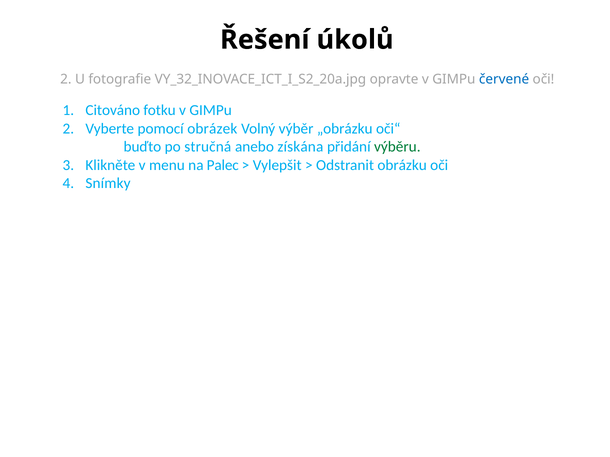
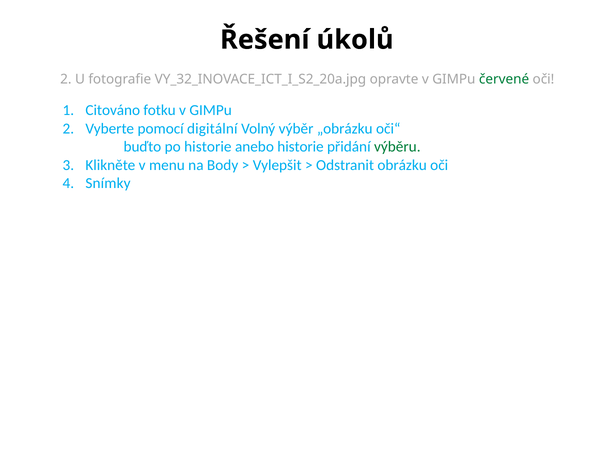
červené colour: blue -> green
obrázek: obrázek -> digitální
po stručná: stručná -> historie
anebo získána: získána -> historie
Palec: Palec -> Body
